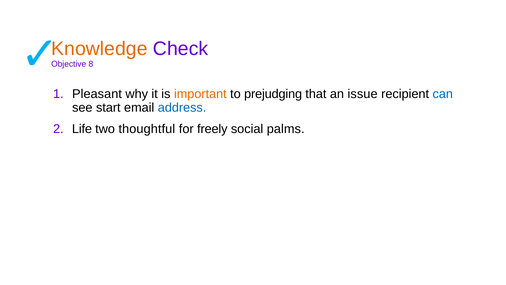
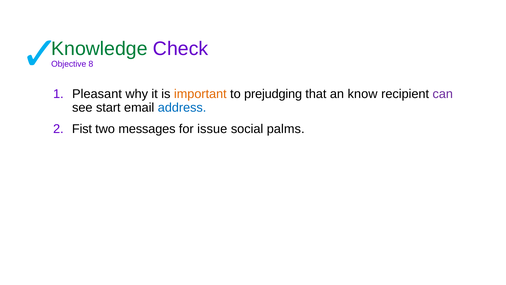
Knowledge colour: orange -> green
issue: issue -> know
can colour: blue -> purple
Life: Life -> Fist
thoughtful: thoughtful -> messages
freely: freely -> issue
